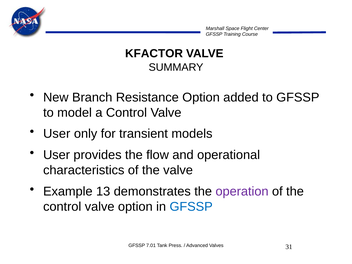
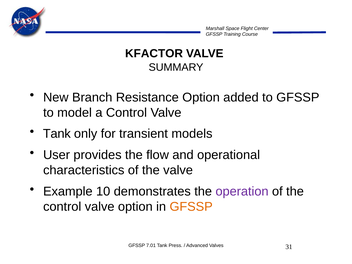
User at (57, 134): User -> Tank
13: 13 -> 10
GFSSP at (191, 207) colour: blue -> orange
